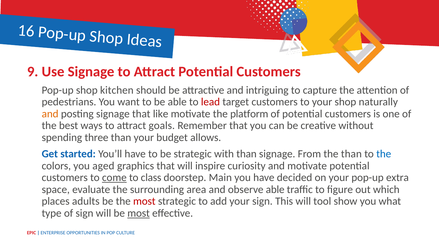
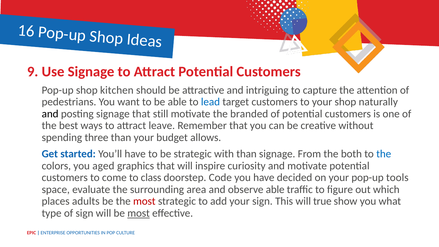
lead colour: red -> blue
and at (50, 114) colour: orange -> black
like: like -> still
platform: platform -> branded
goals: goals -> leave
the than: than -> both
come underline: present -> none
Main: Main -> Code
extra: extra -> tools
tool: tool -> true
